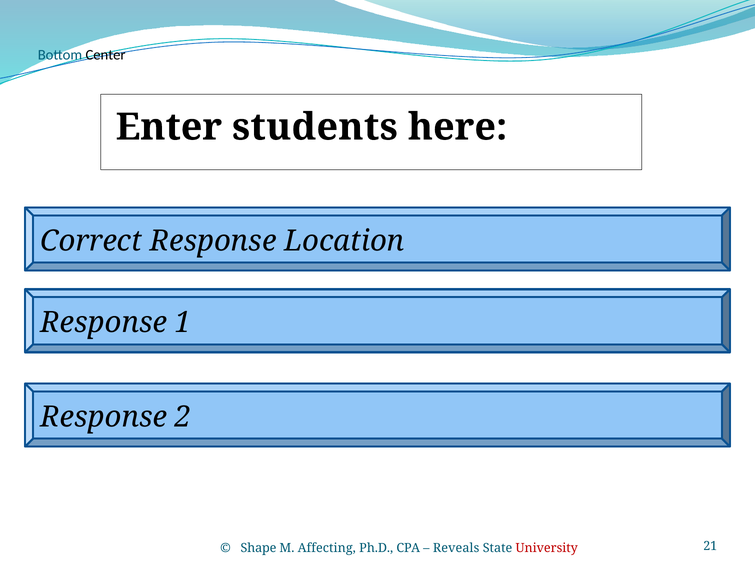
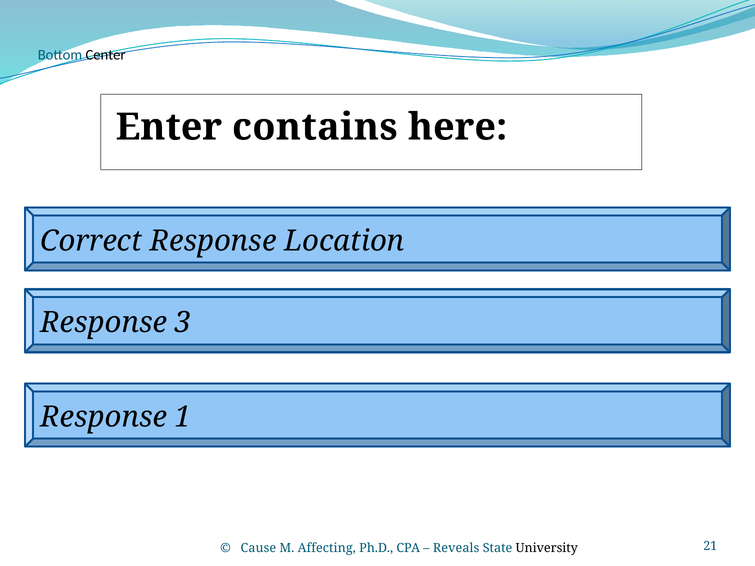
students: students -> contains
1: 1 -> 3
2: 2 -> 1
Shape: Shape -> Cause
University colour: red -> black
